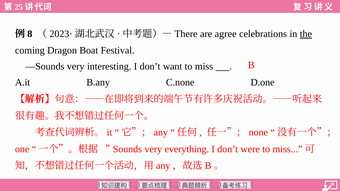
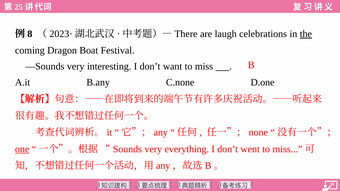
agree: agree -> laugh
one underline: none -> present
were: were -> went
